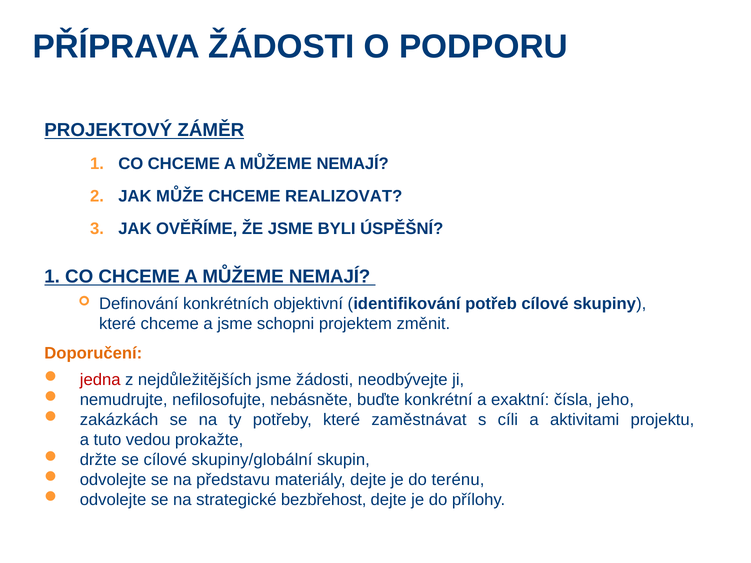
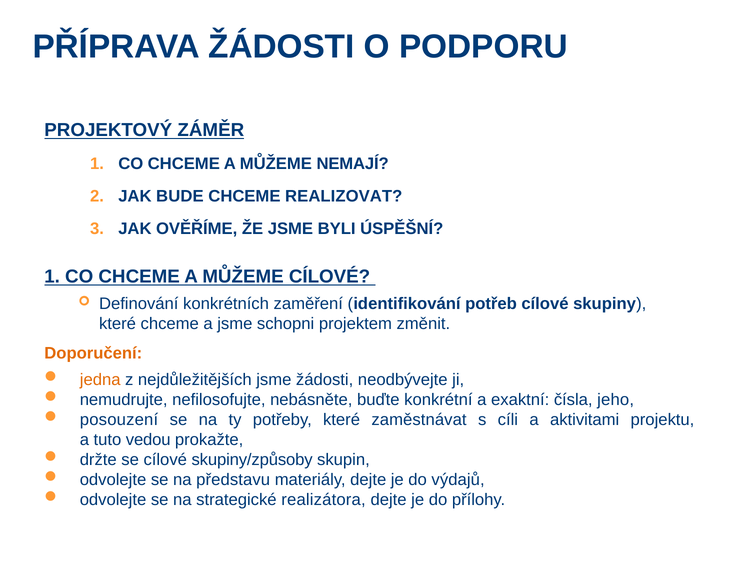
MŮŽE: MŮŽE -> BUDE
NEMAJÍ at (330, 277): NEMAJÍ -> CÍLOVÉ
objektivní: objektivní -> zaměření
jedna colour: red -> orange
zakázkách: zakázkách -> posouzení
skupiny/globální: skupiny/globální -> skupiny/způsoby
terénu: terénu -> výdajů
bezbřehost: bezbřehost -> realizátora
